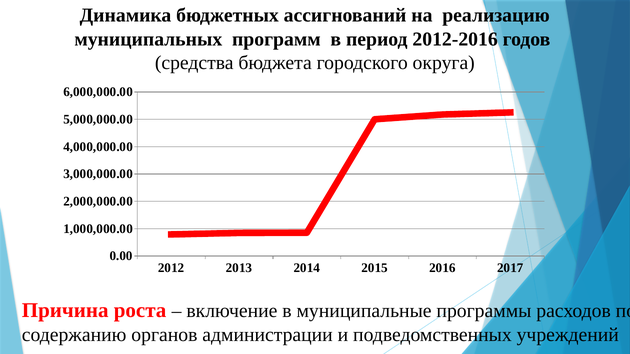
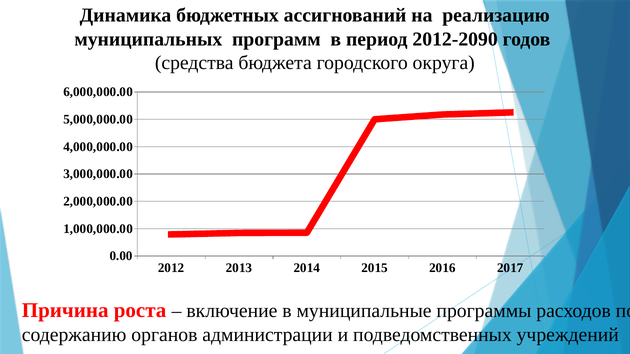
2012-2016: 2012-2016 -> 2012-2090
